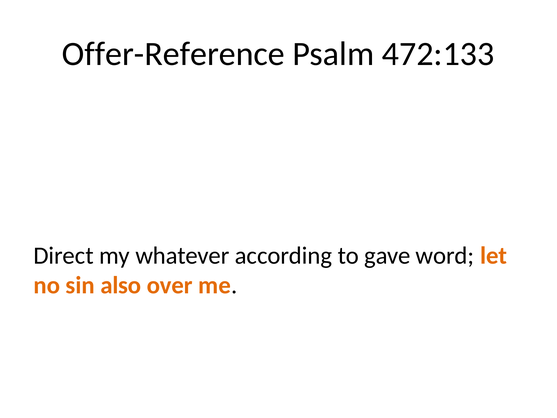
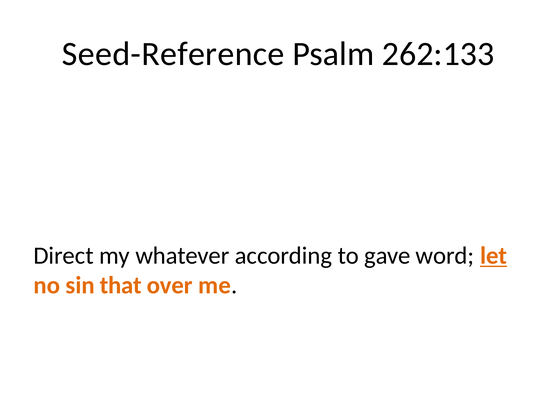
Offer-Reference: Offer-Reference -> Seed-Reference
472:133: 472:133 -> 262:133
let underline: none -> present
also: also -> that
